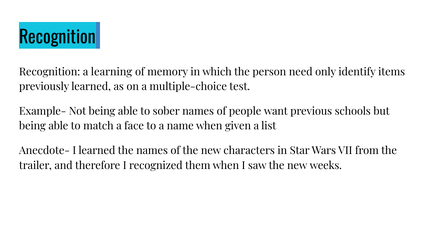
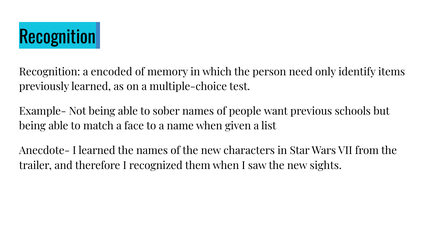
learning: learning -> encoded
weeks: weeks -> sights
